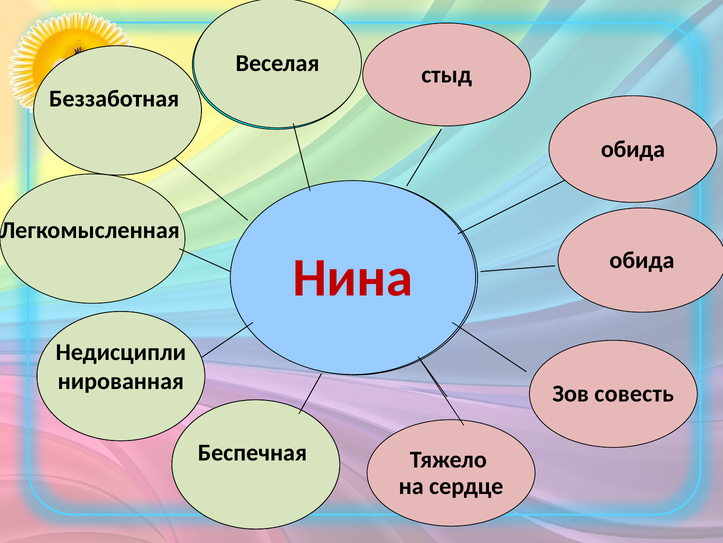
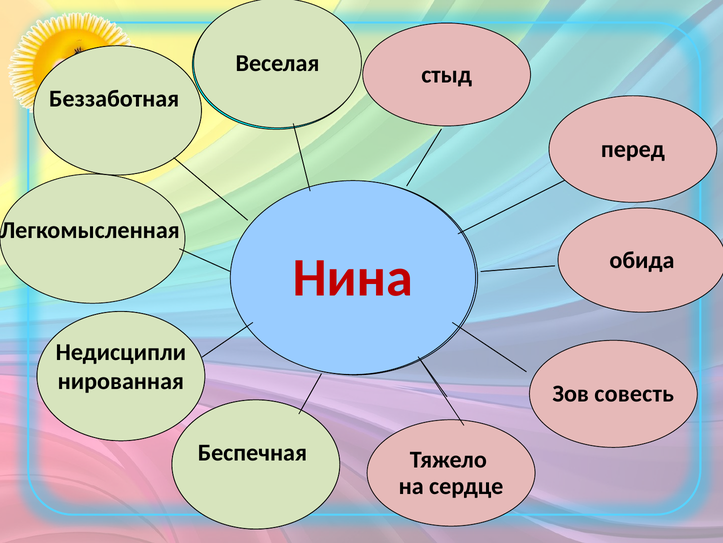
обида at (633, 149): обида -> перед
